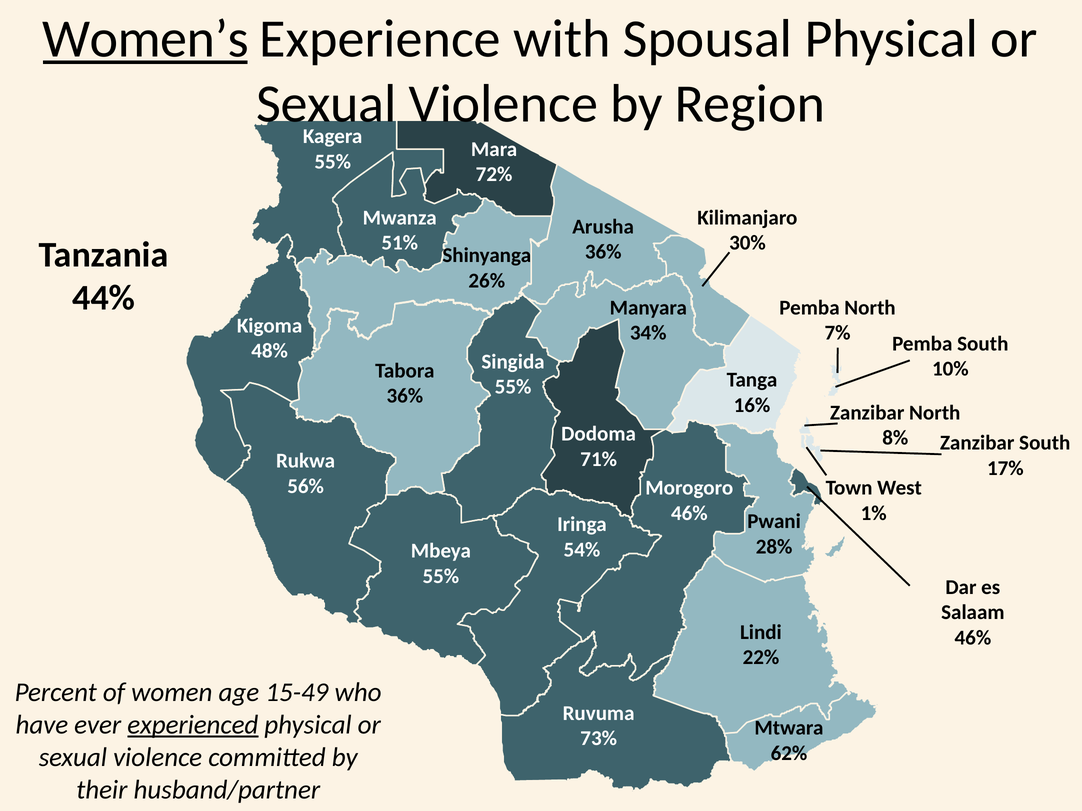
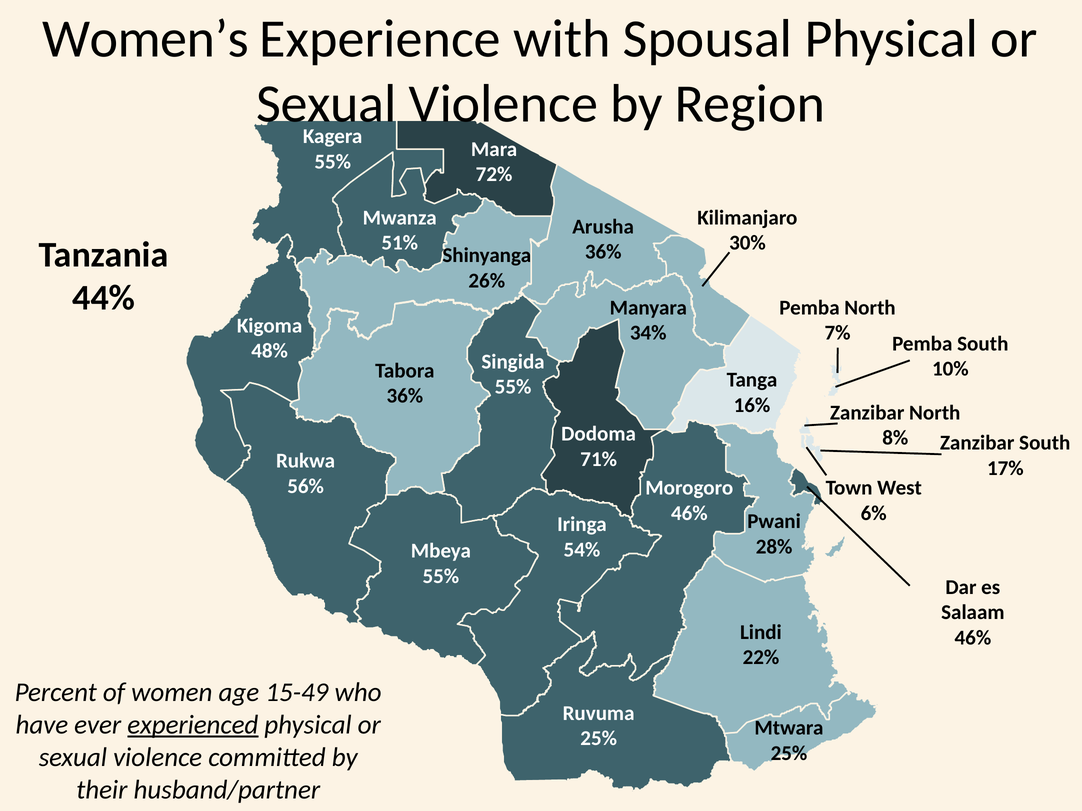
Women’s underline: present -> none
1%: 1% -> 6%
73% at (599, 739): 73% -> 25%
62% at (789, 754): 62% -> 25%
